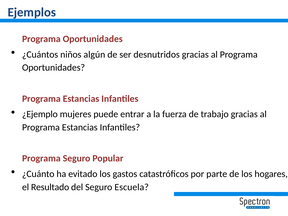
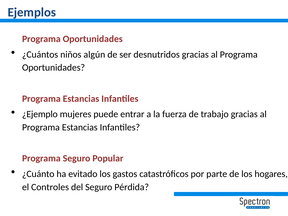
Resultado: Resultado -> Controles
Escuela: Escuela -> Pérdida
